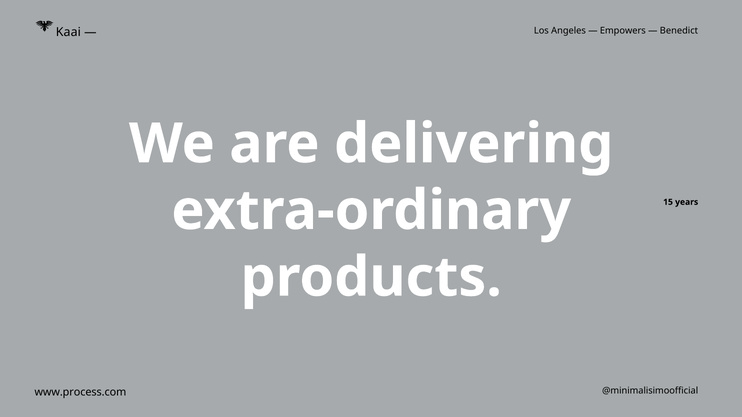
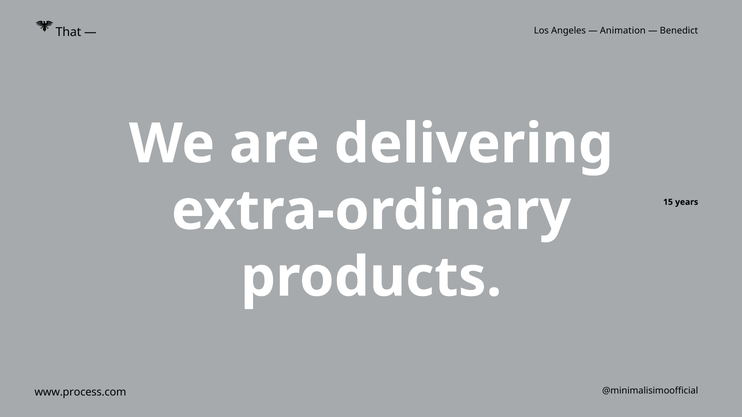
Empowers: Empowers -> Animation
Kaai: Kaai -> That
